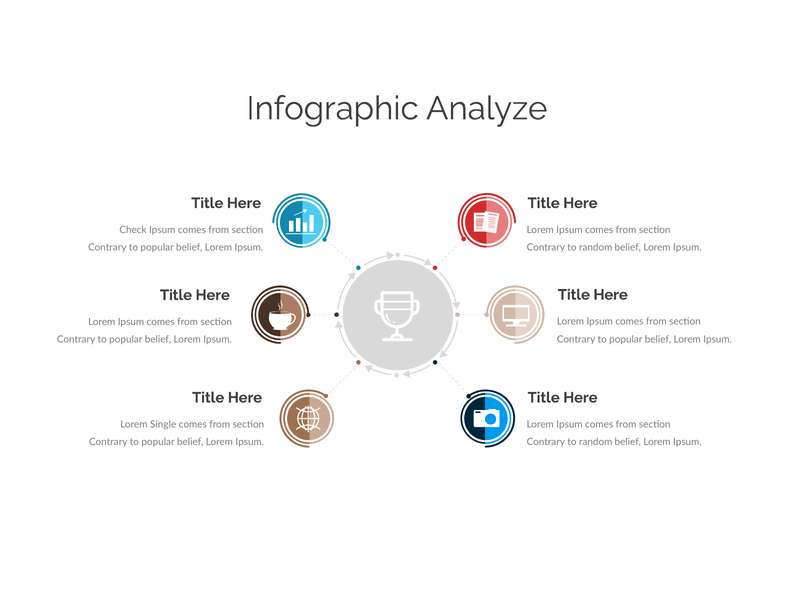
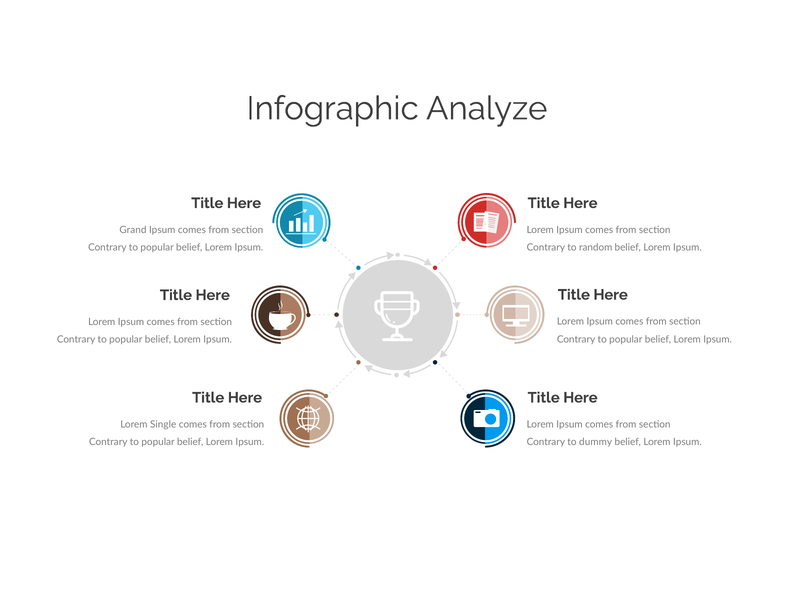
Check: Check -> Grand
random at (596, 443): random -> dummy
